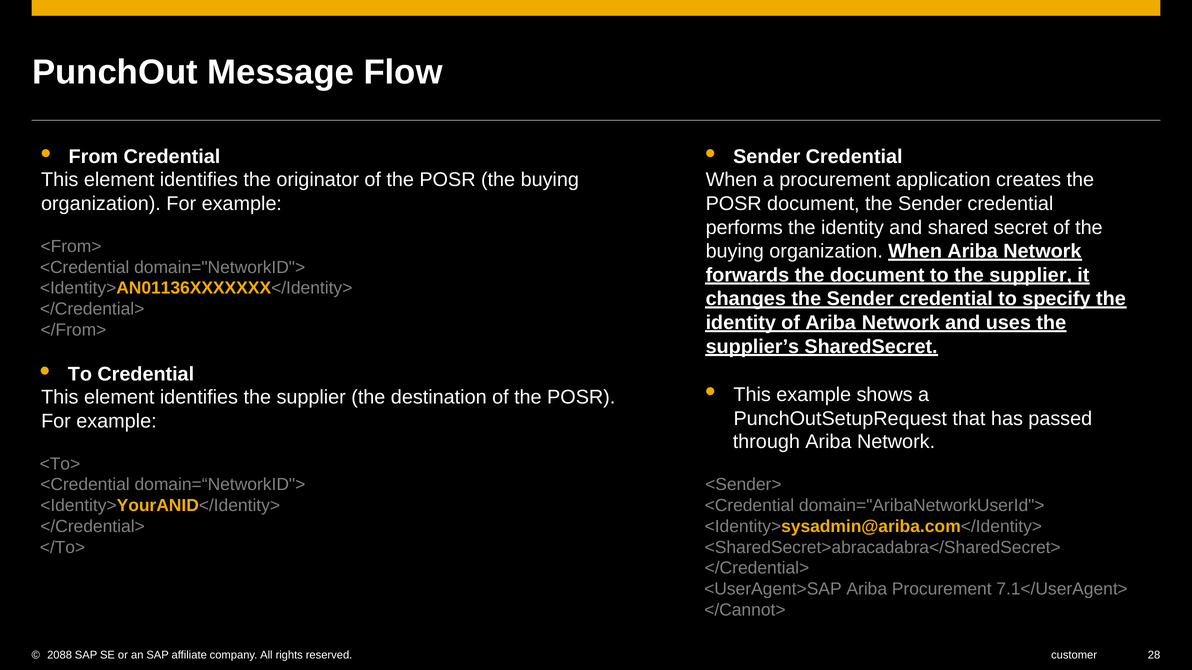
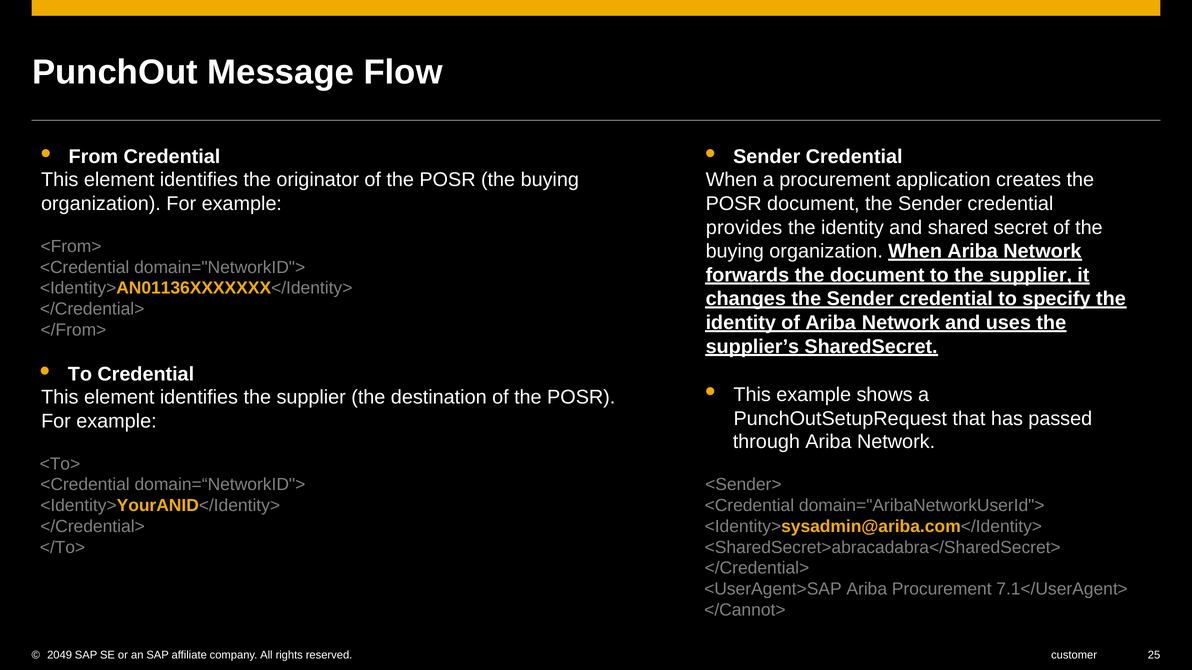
performs: performs -> provides
2088: 2088 -> 2049
28: 28 -> 25
